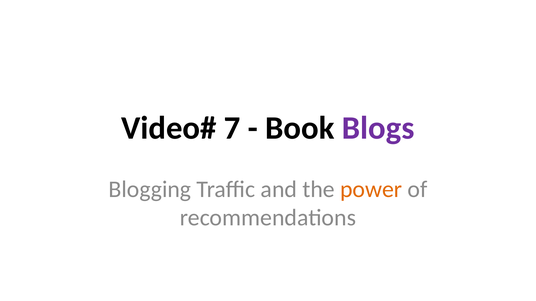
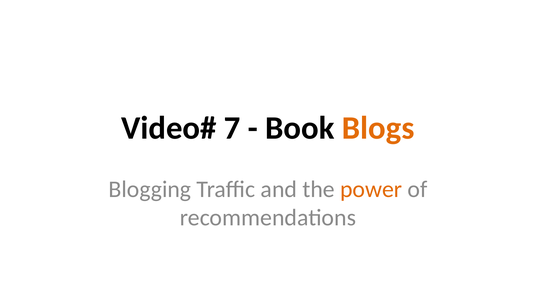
Blogs colour: purple -> orange
